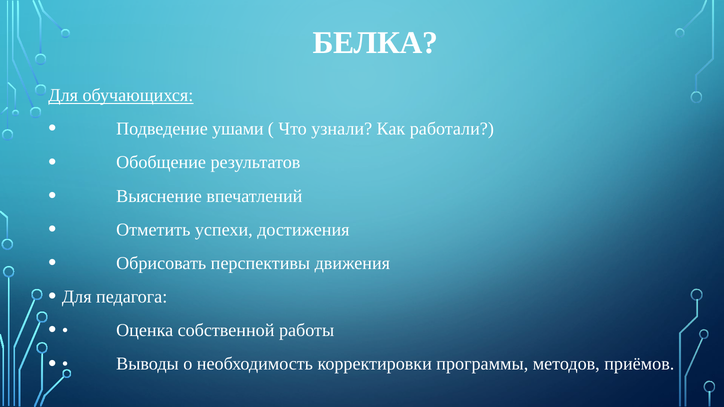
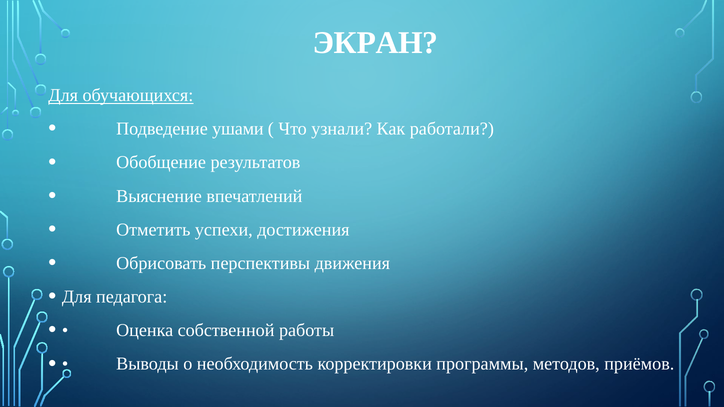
БЕЛКА: БЕЛКА -> ЭКРАН
